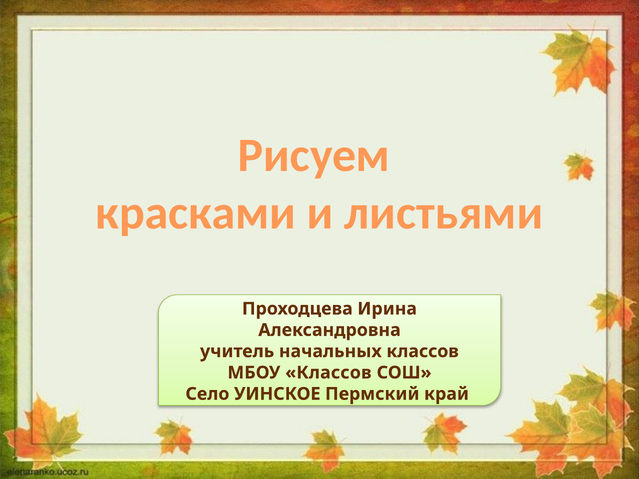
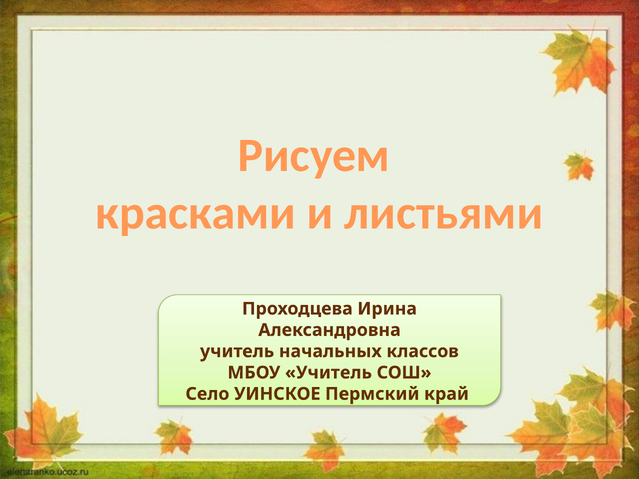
МБОУ Классов: Классов -> Учитель
